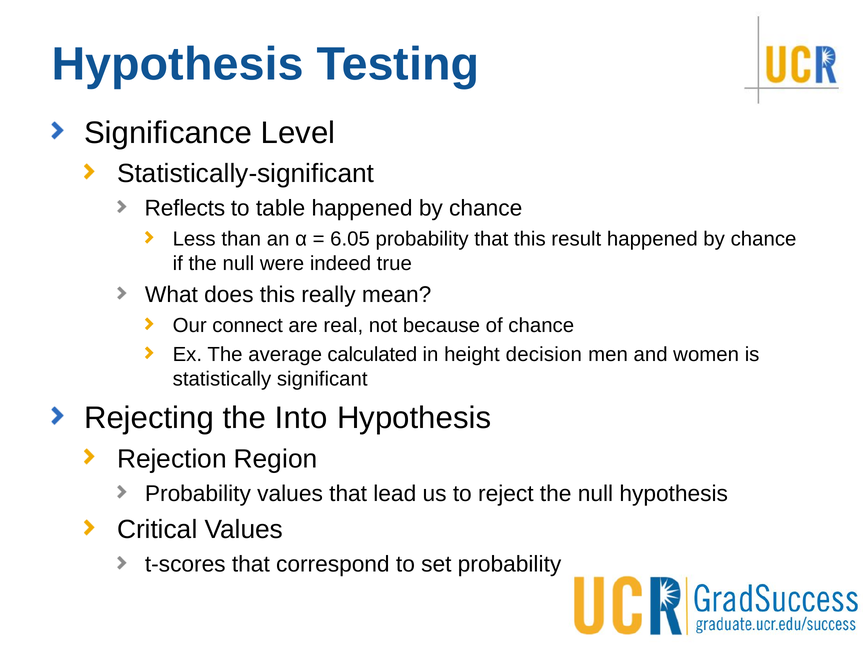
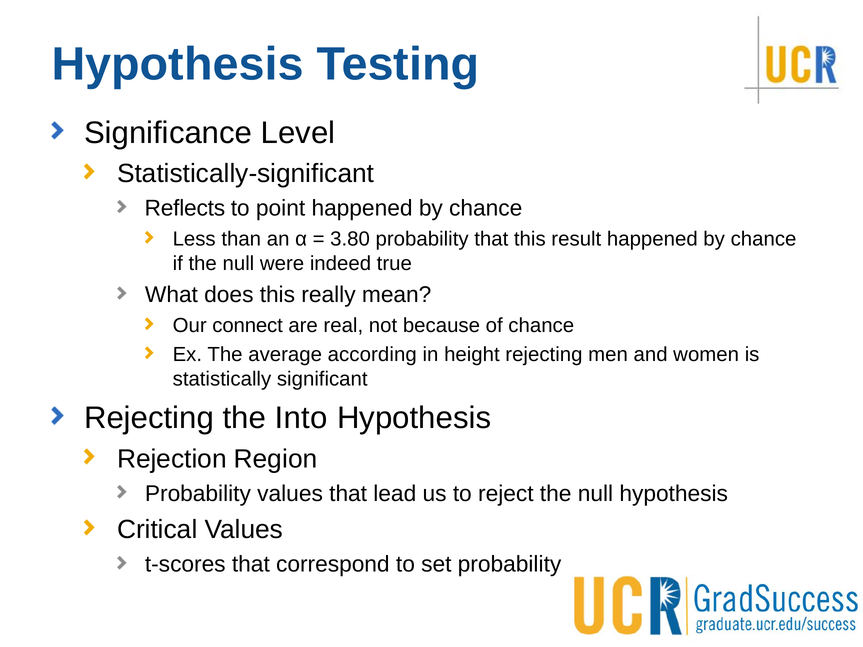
table: table -> point
6.05: 6.05 -> 3.80
calculated: calculated -> according
height decision: decision -> rejecting
